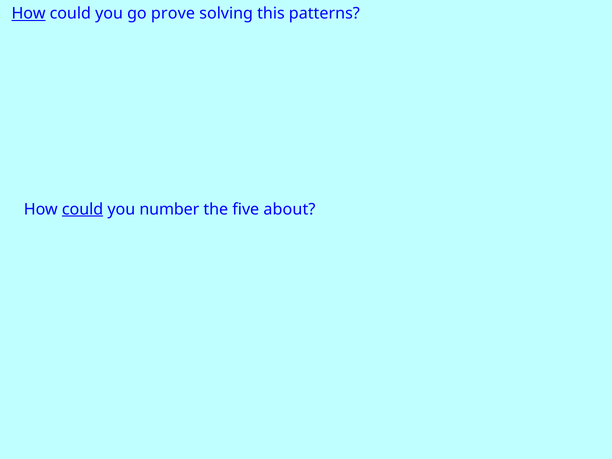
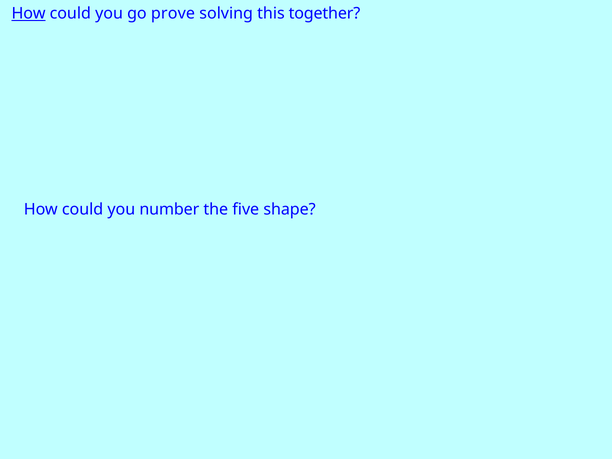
patterns: patterns -> together
could at (83, 209) underline: present -> none
about: about -> shape
